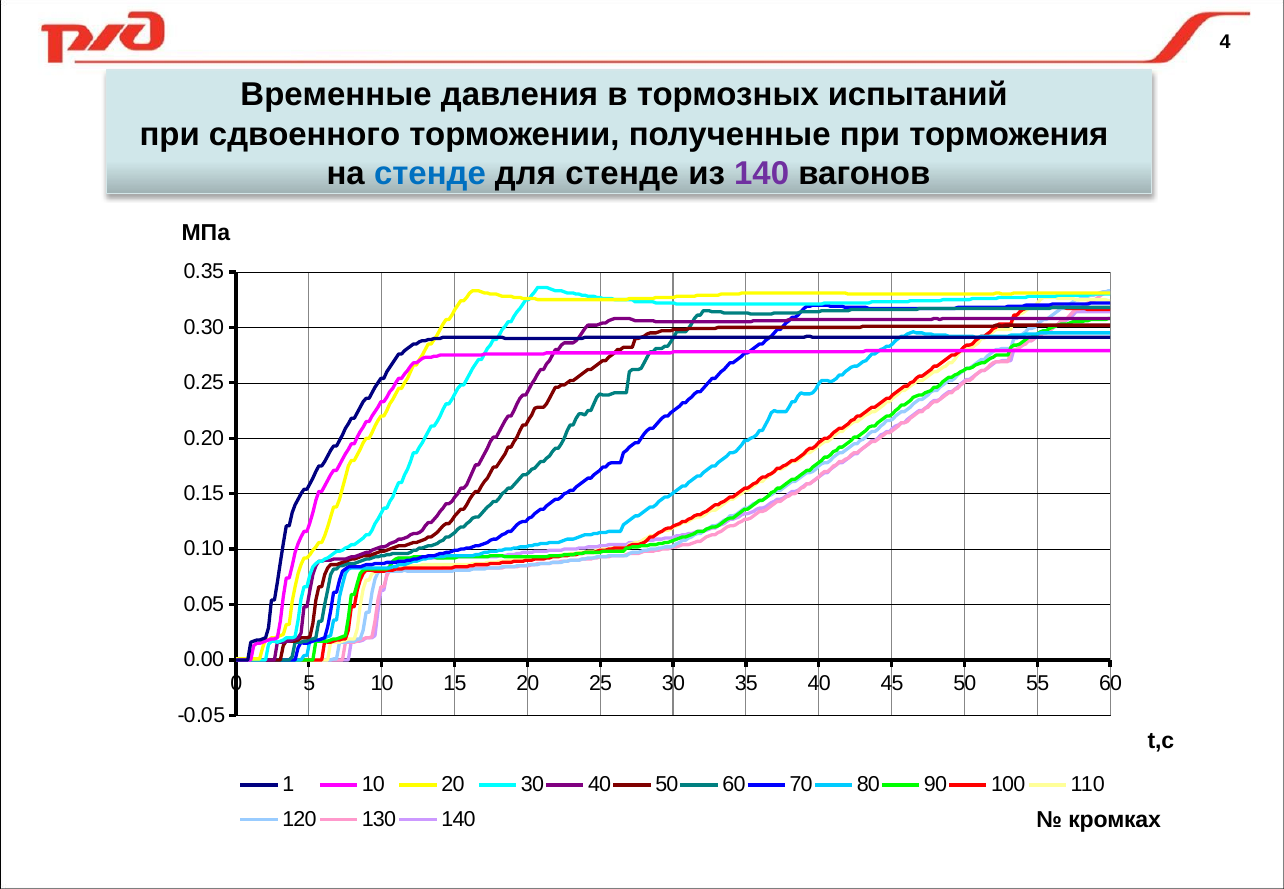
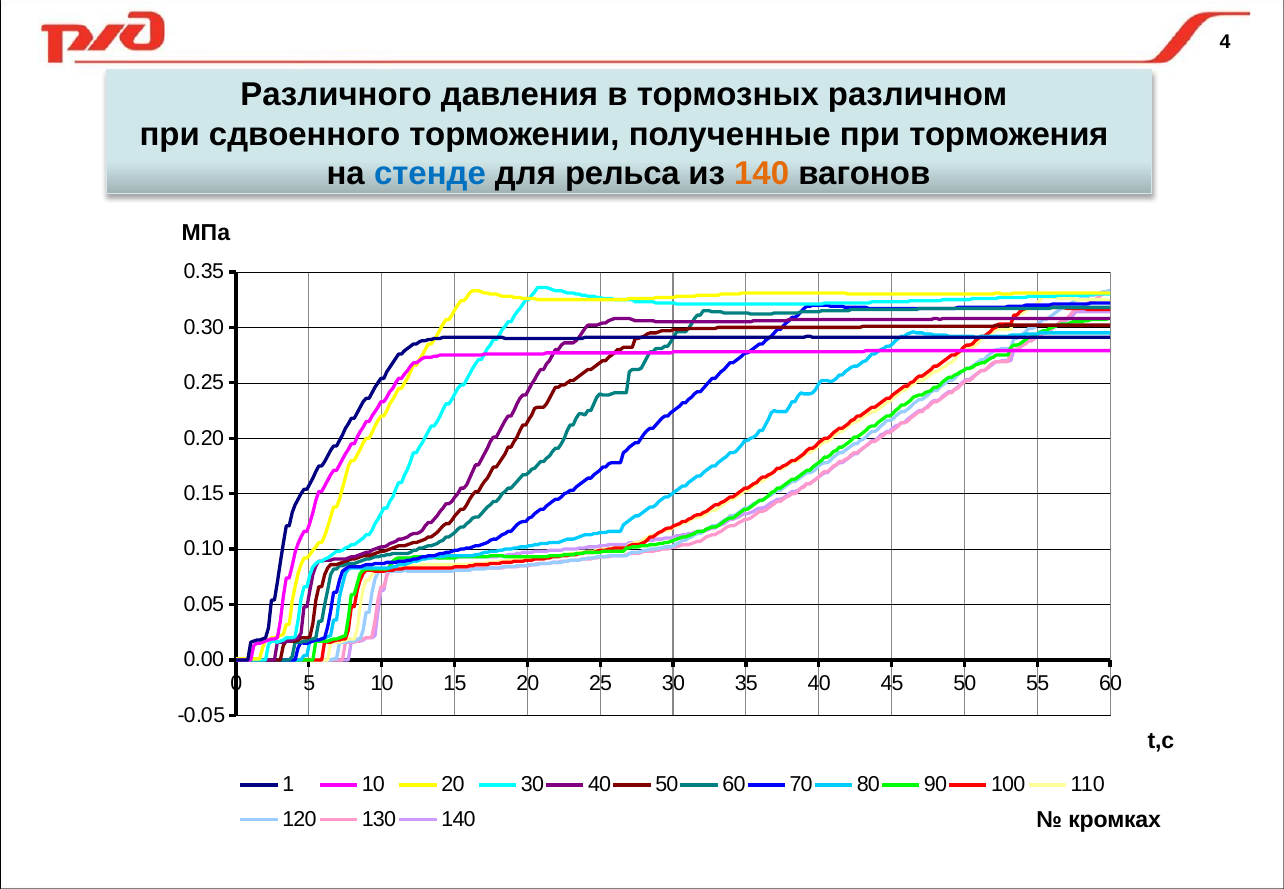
Временные: Временные -> Различного
испытаний: испытаний -> различном
для стенде: стенде -> рельса
140 at (762, 174) colour: purple -> orange
